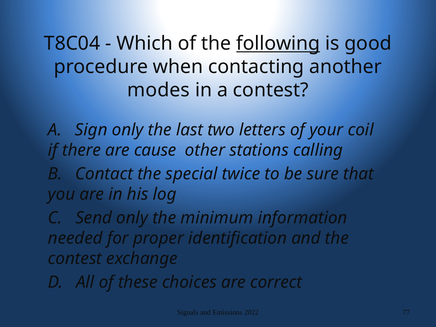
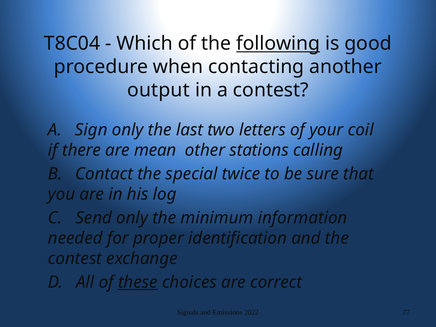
modes: modes -> output
cause: cause -> mean
these underline: none -> present
